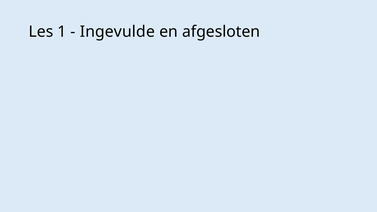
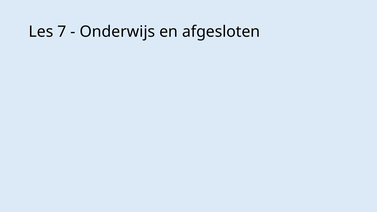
1: 1 -> 7
Ingevulde: Ingevulde -> Onderwijs
